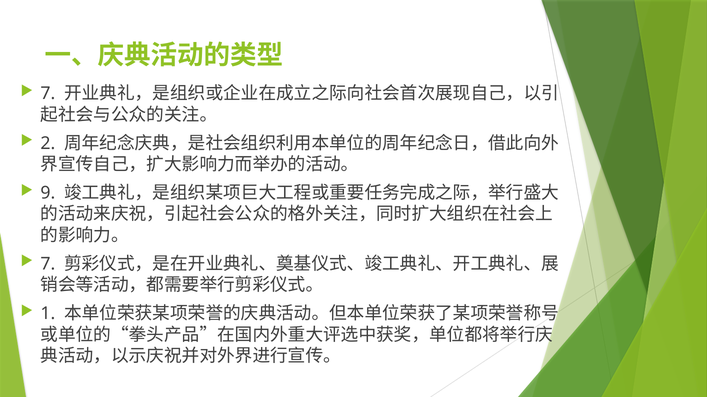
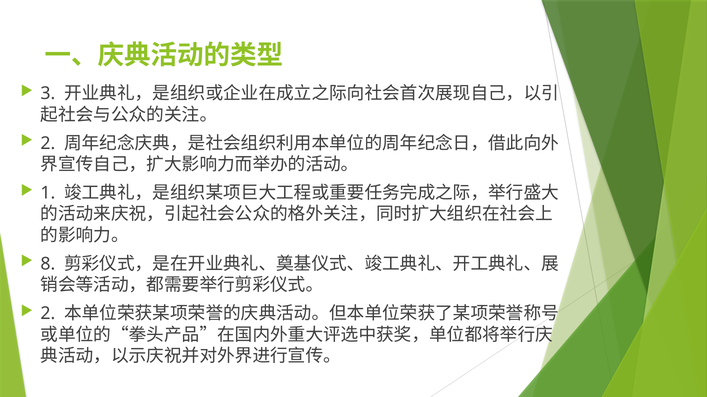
7 at (48, 94): 7 -> 3
9: 9 -> 1
7 at (48, 264): 7 -> 8
1 at (48, 314): 1 -> 2
